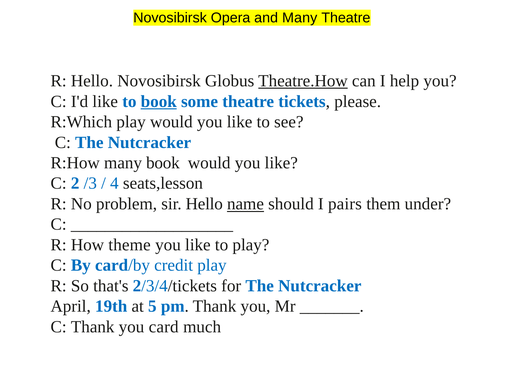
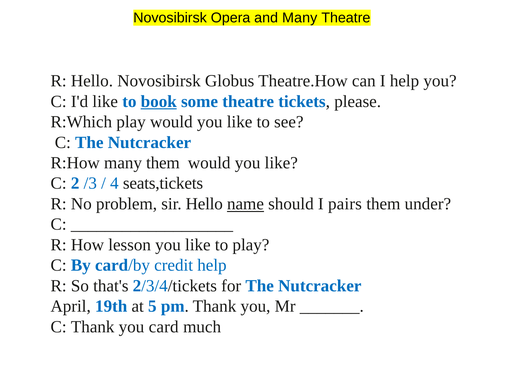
Theatre.How underline: present -> none
many book: book -> them
seats,lesson: seats,lesson -> seats,tickets
theme: theme -> lesson
credit play: play -> help
